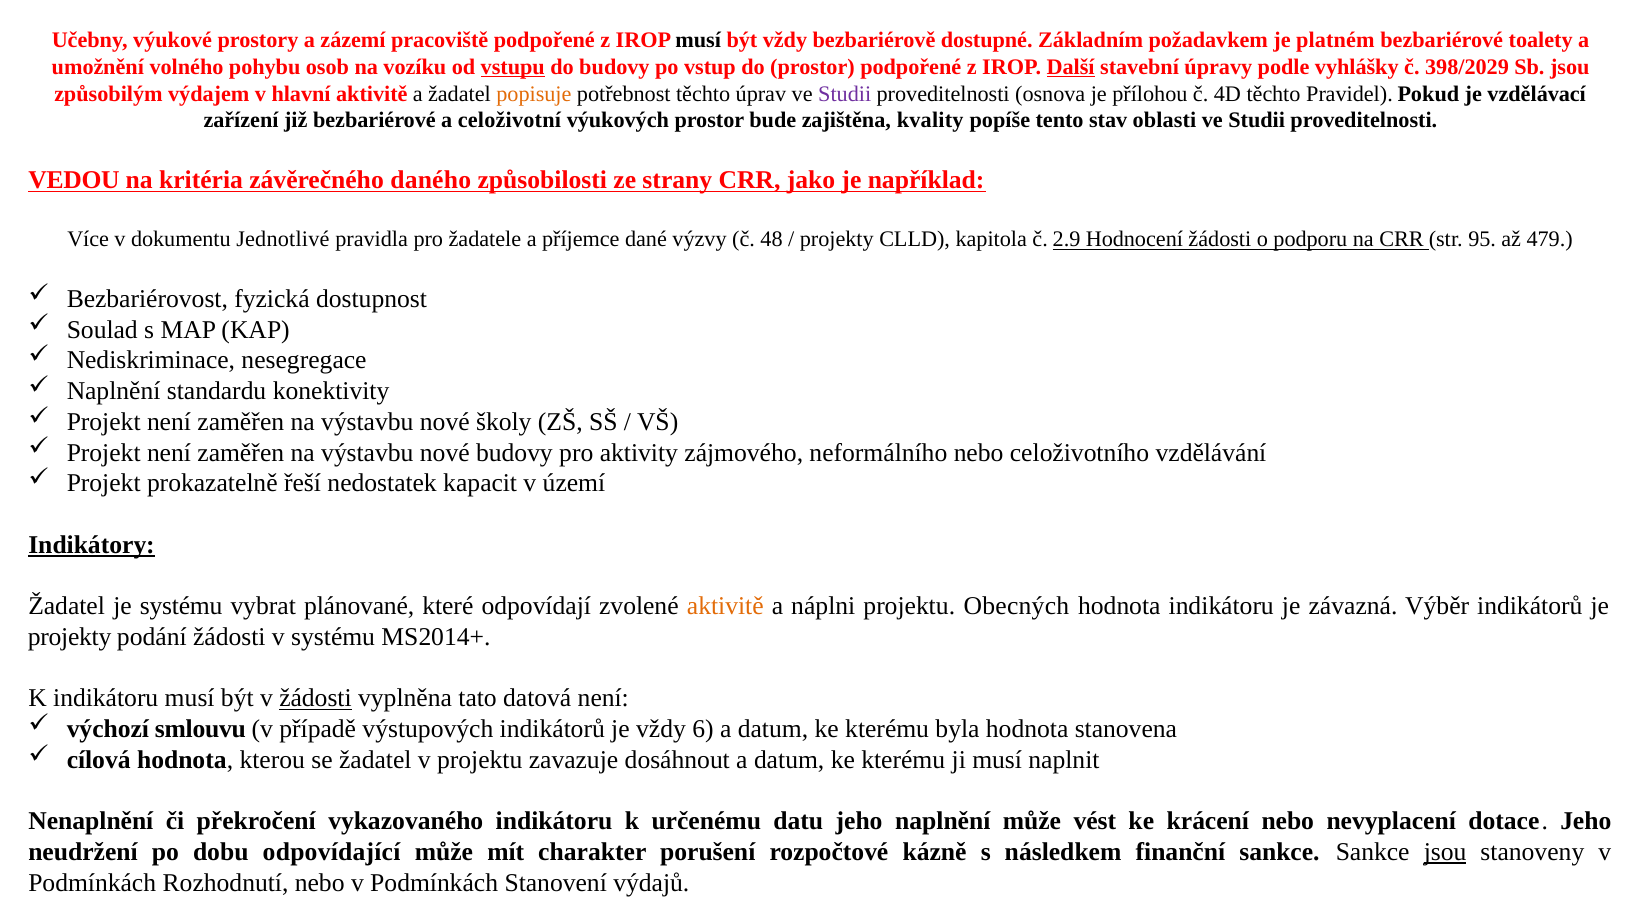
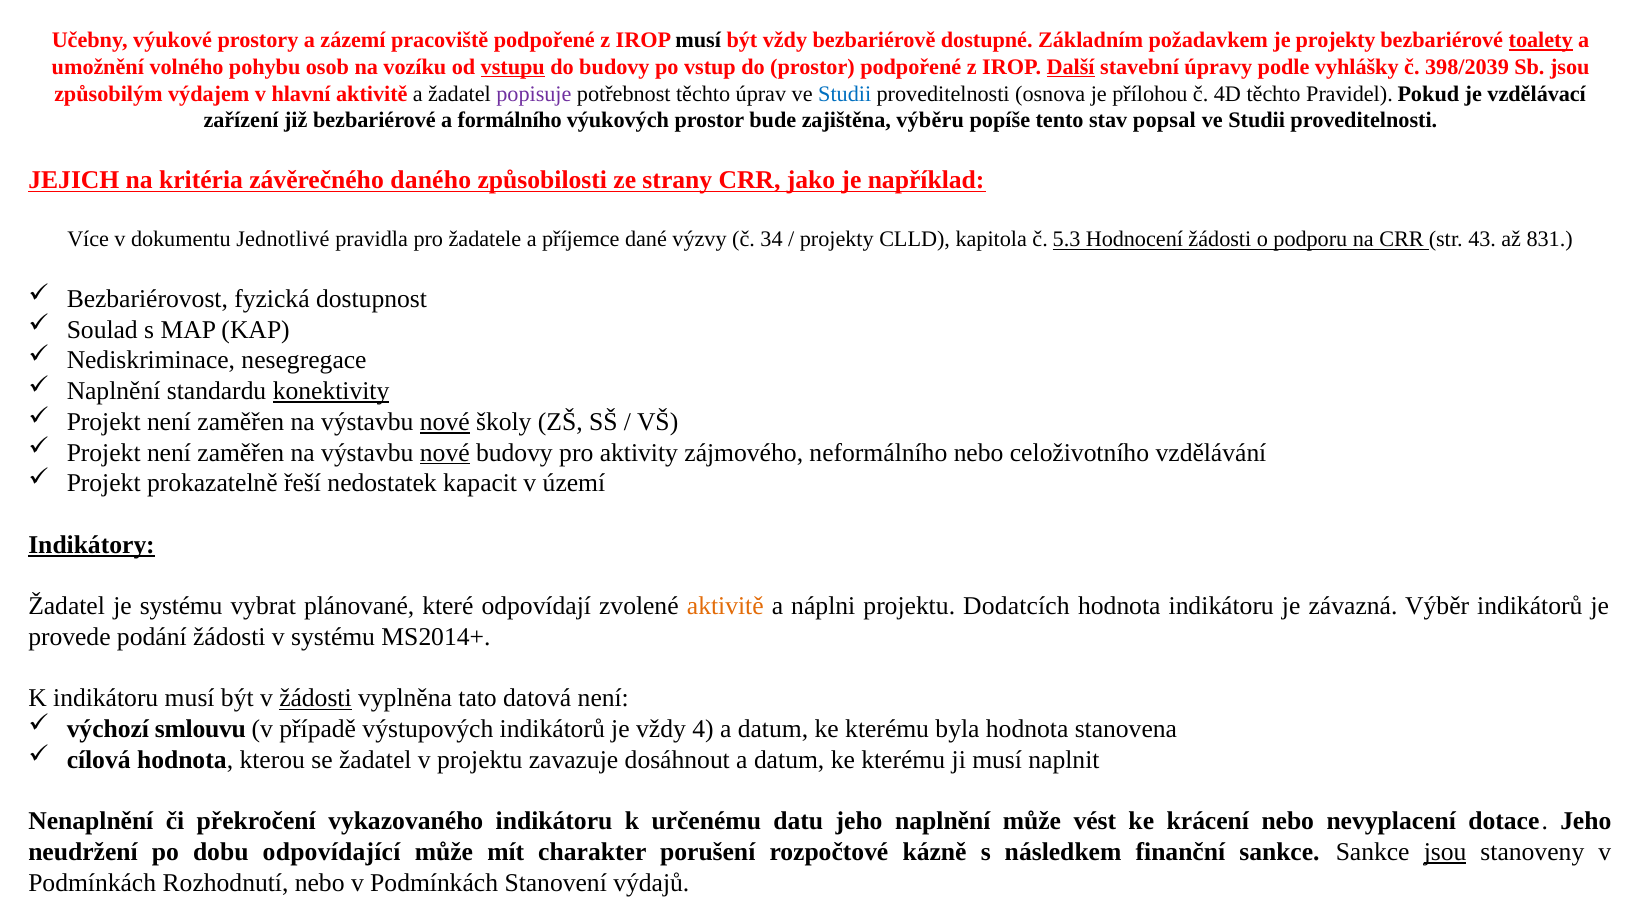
je platném: platném -> projekty
toalety underline: none -> present
398/2029: 398/2029 -> 398/2039
popisuje colour: orange -> purple
Studii at (845, 94) colour: purple -> blue
celoživotní: celoživotní -> formálního
kvality: kvality -> výběru
oblasti: oblasti -> popsal
VEDOU: VEDOU -> JEJICH
48: 48 -> 34
2.9: 2.9 -> 5.3
95: 95 -> 43
479: 479 -> 831
konektivity underline: none -> present
nové at (445, 422) underline: none -> present
nové at (445, 453) underline: none -> present
Obecných: Obecných -> Dodatcích
projekty at (70, 637): projekty -> provede
6: 6 -> 4
